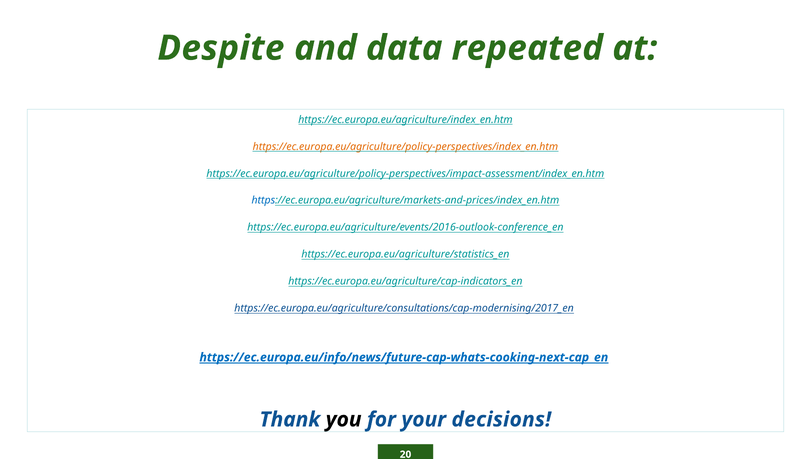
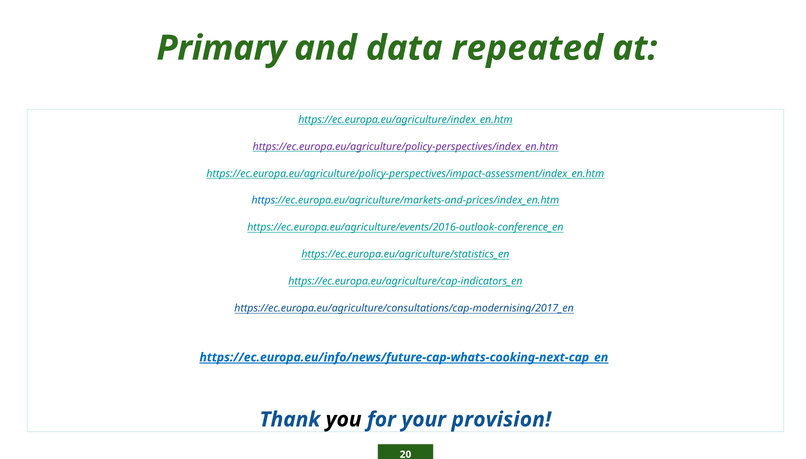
Despite: Despite -> Primary
https://ec.europa.eu/agriculture/policy-perspectives/index_en.htm colour: orange -> purple
decisions: decisions -> provision
